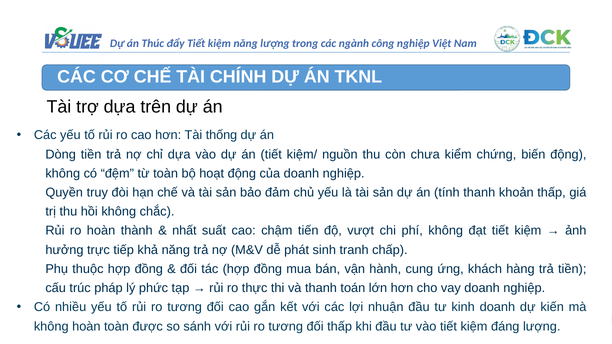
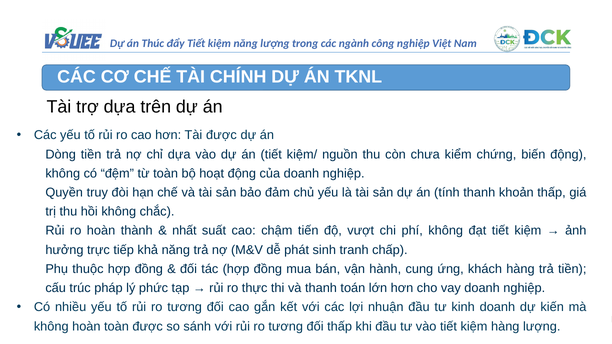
Tài thống: thống -> được
kiệm đáng: đáng -> hàng
